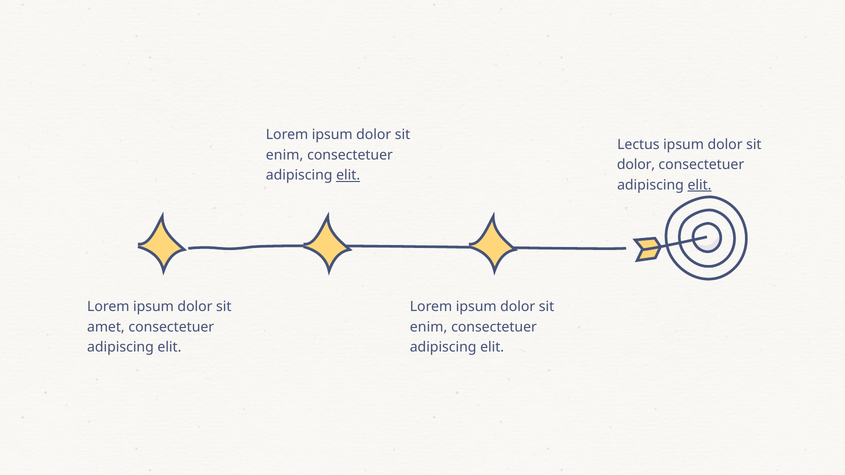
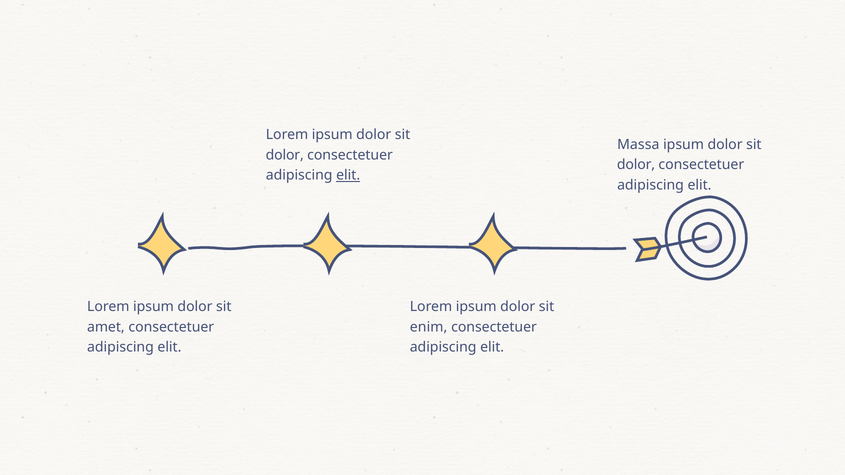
Lectus: Lectus -> Massa
enim at (285, 155): enim -> dolor
elit at (700, 185) underline: present -> none
